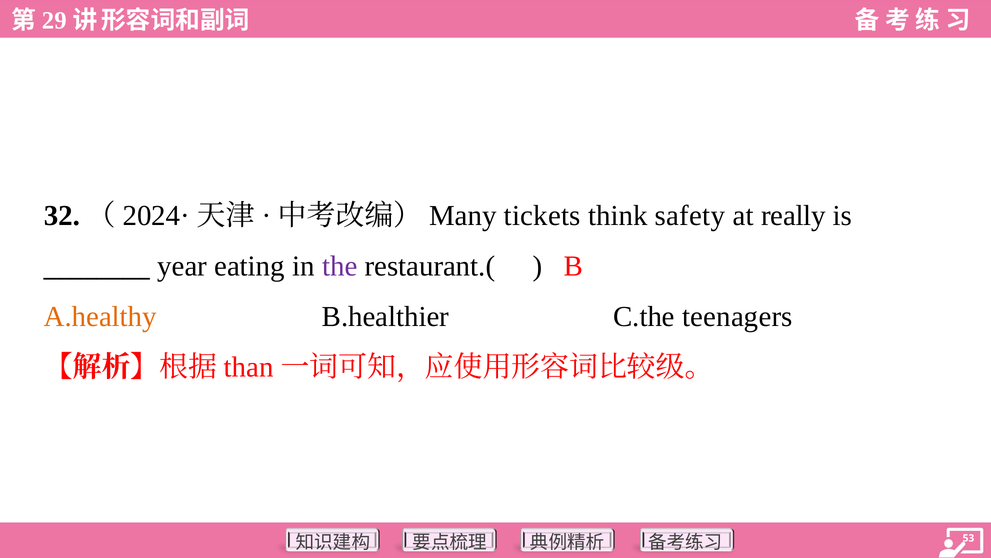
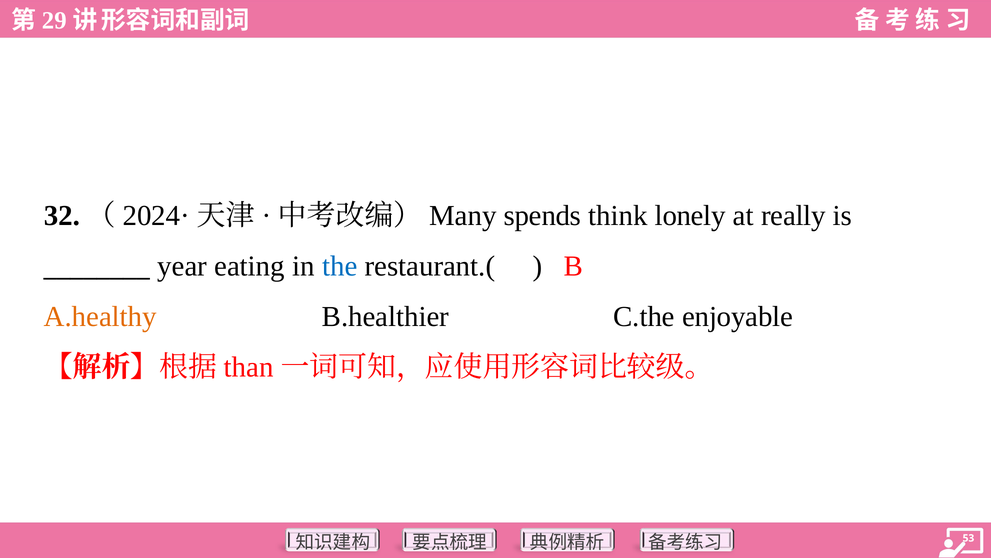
tickets: tickets -> spends
safety: safety -> lonely
the colour: purple -> blue
teenagers: teenagers -> enjoyable
